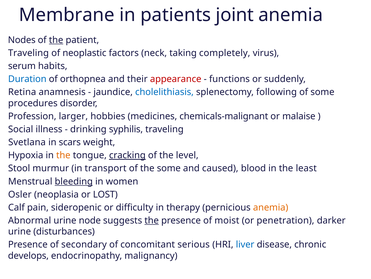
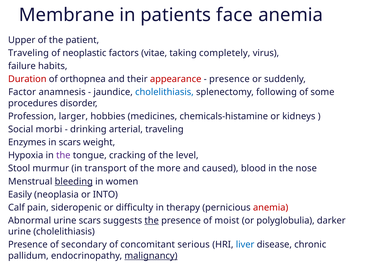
joint: joint -> face
Nodes: Nodes -> Upper
the at (56, 40) underline: present -> none
neck: neck -> vitae
serum: serum -> failure
Duration colour: blue -> red
functions at (229, 79): functions -> presence
Retina: Retina -> Factor
chemicals-malignant: chemicals-malignant -> chemicals-histamine
malaise: malaise -> kidneys
illness: illness -> morbi
syphilis: syphilis -> arterial
Svetlana: Svetlana -> Enzymes
the at (63, 155) colour: orange -> purple
cracking underline: present -> none
the some: some -> more
least: least -> nose
Osler: Osler -> Easily
LOST: LOST -> INTO
anemia at (271, 207) colour: orange -> red
urine node: node -> scars
penetration: penetration -> polyglobulia
urine disturbances: disturbances -> cholelithiasis
develops: develops -> pallidum
malignancy underline: none -> present
